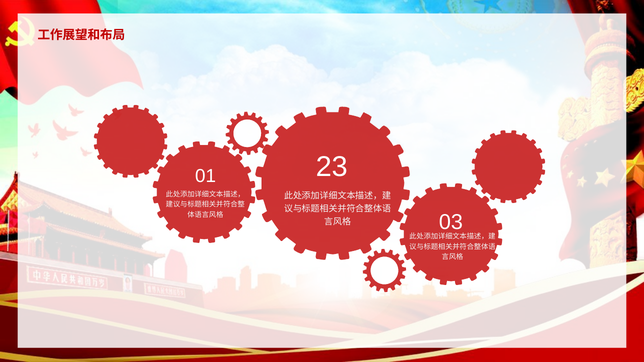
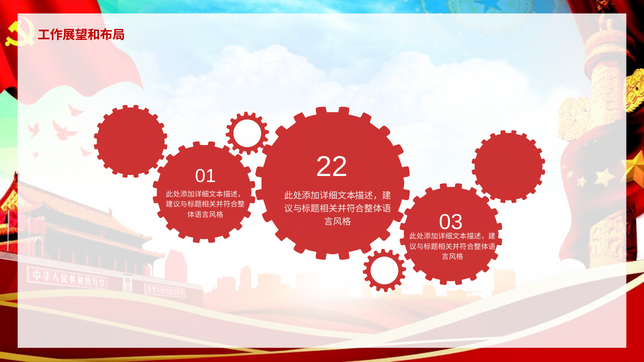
23: 23 -> 22
